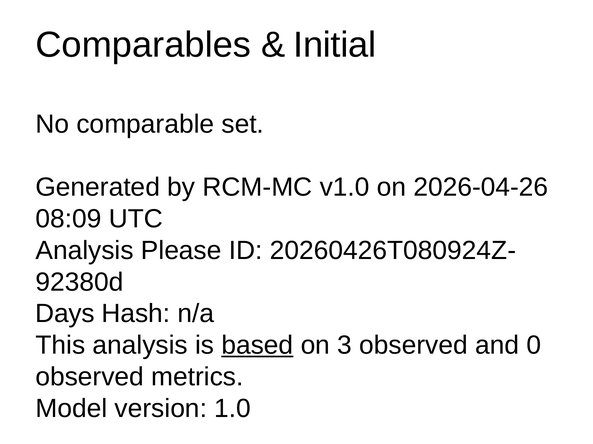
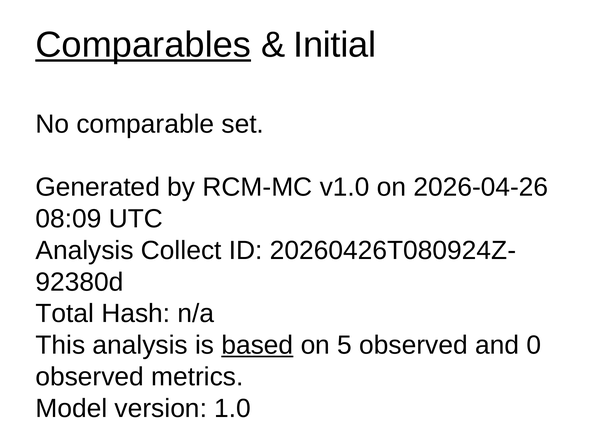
Comparables underline: none -> present
Please: Please -> Collect
Days: Days -> Total
3: 3 -> 5
